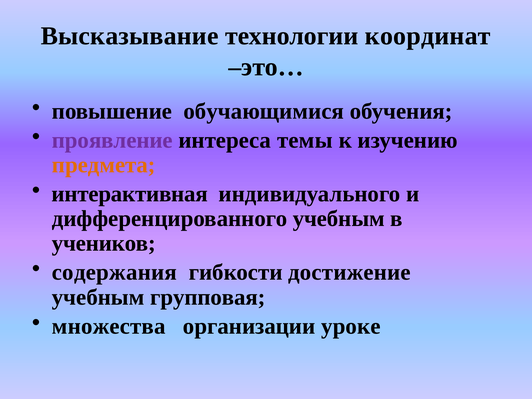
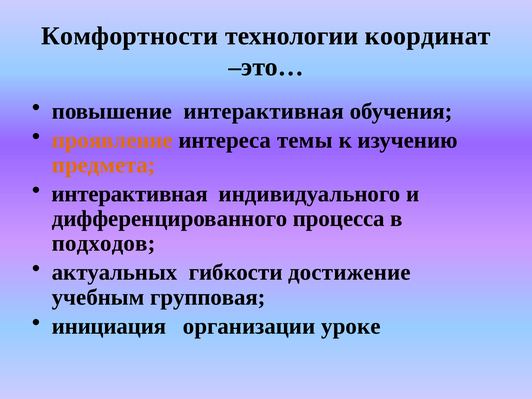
Высказывание: Высказывание -> Комфортности
повышение обучающимися: обучающимися -> интерактивная
проявление colour: purple -> orange
дифференцированного учебным: учебным -> процесса
учеников: учеников -> подходов
содержания: содержания -> актуальных
множества: множества -> инициация
